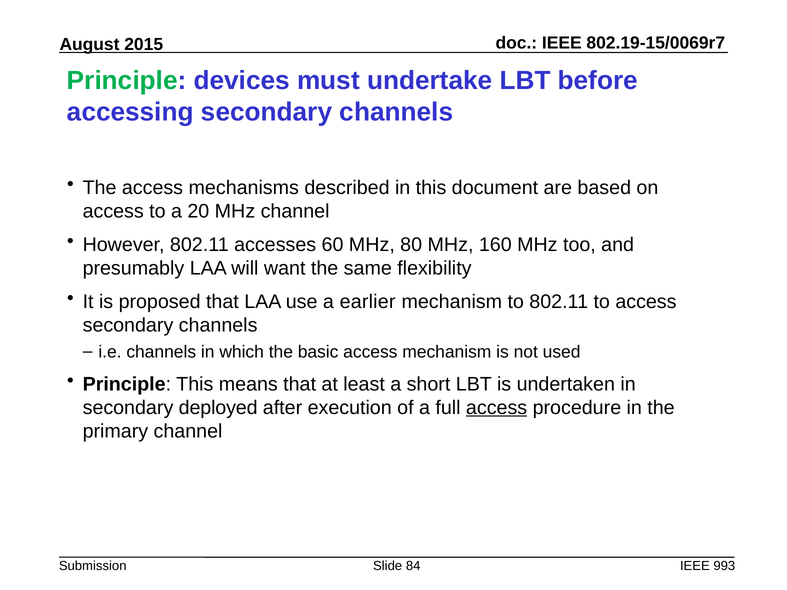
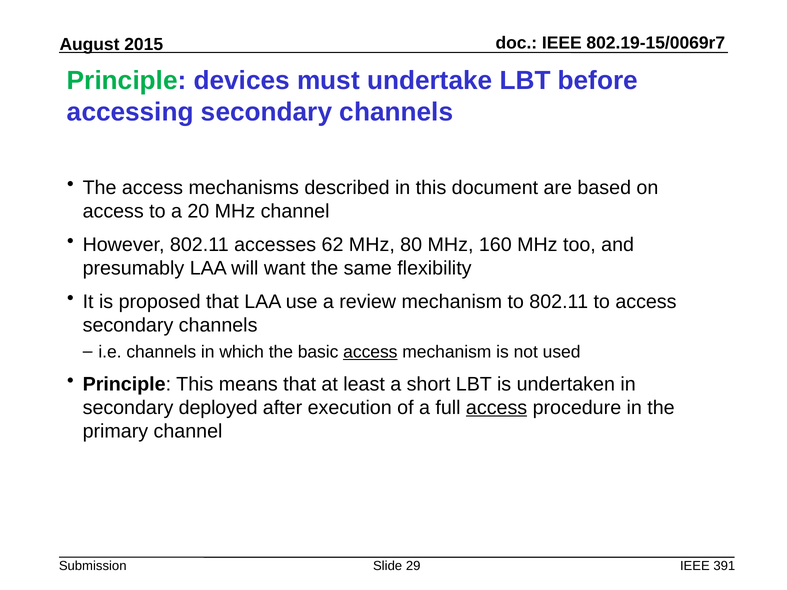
60: 60 -> 62
earlier: earlier -> review
access at (370, 352) underline: none -> present
84: 84 -> 29
993: 993 -> 391
